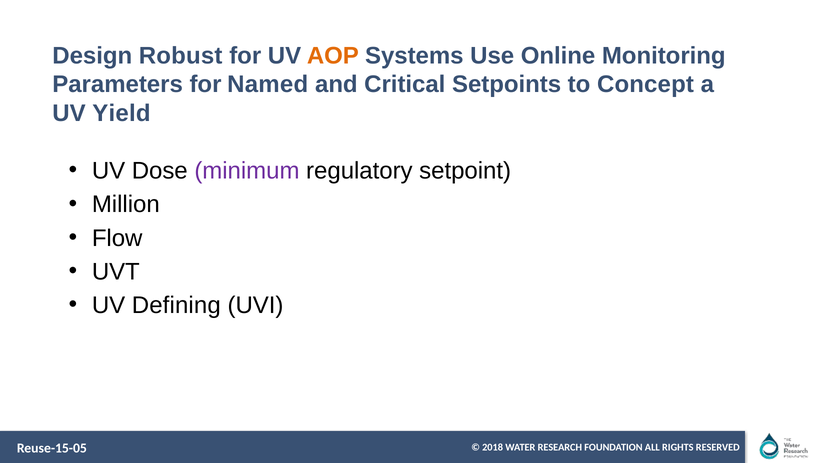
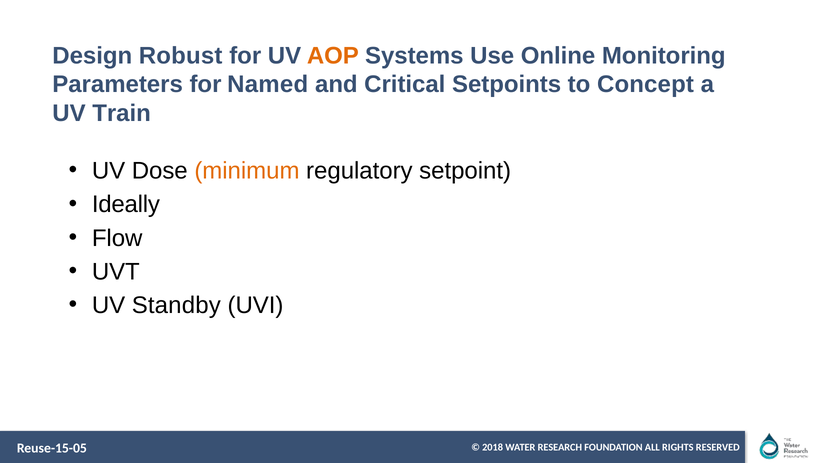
Yield: Yield -> Train
minimum colour: purple -> orange
Million: Million -> Ideally
Defining: Defining -> Standby
